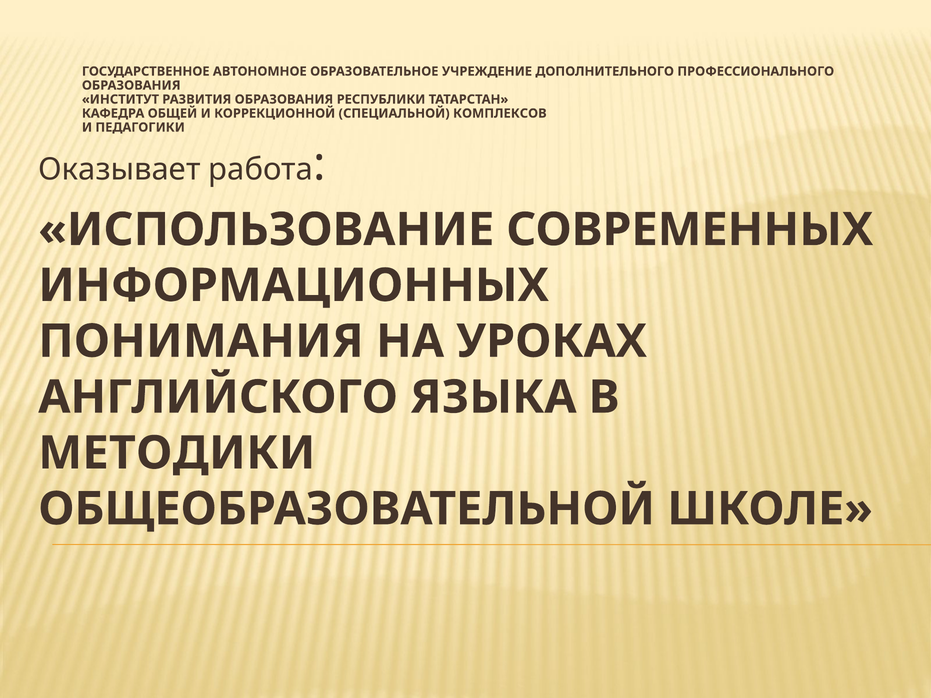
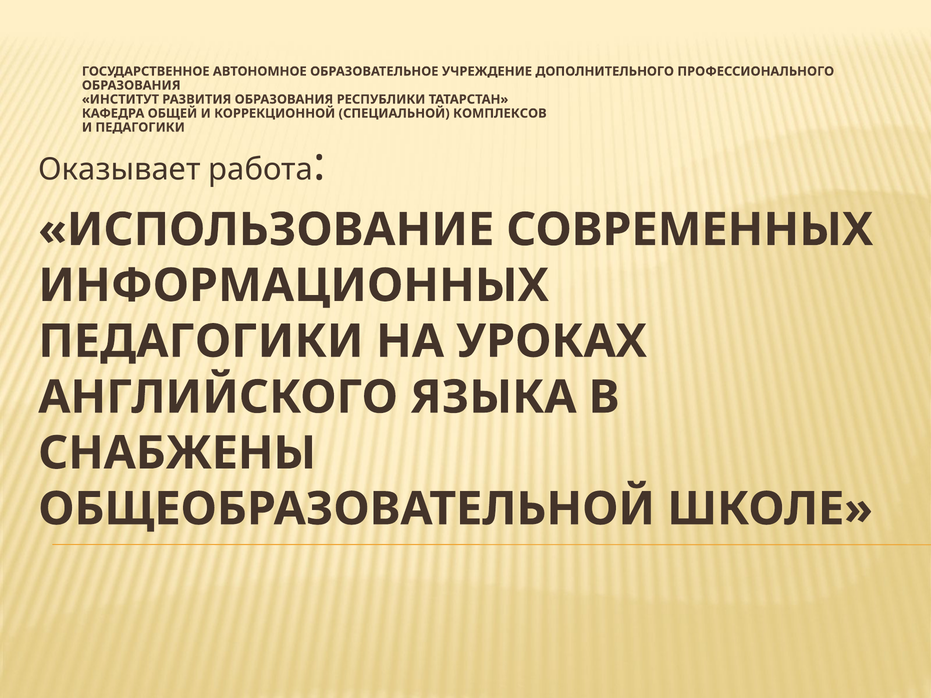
ПОНИМАНИЯ at (201, 342): ПОНИМАНИЯ -> ПЕДАГОГИКИ
МЕТОДИКИ: МЕТОДИКИ -> СНАБЖЕНЫ
